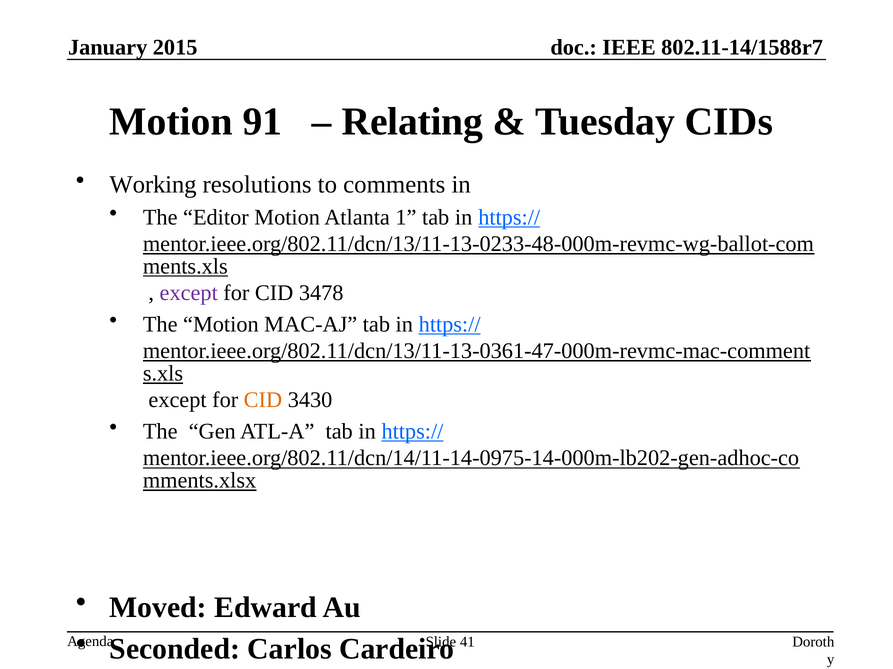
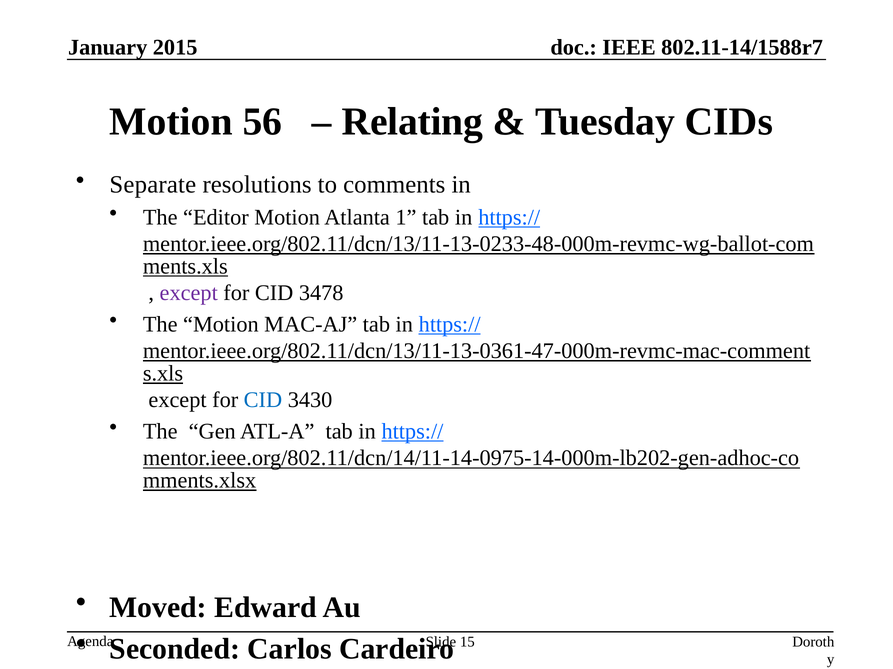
91: 91 -> 56
Working: Working -> Separate
CID at (263, 400) colour: orange -> blue
41: 41 -> 15
